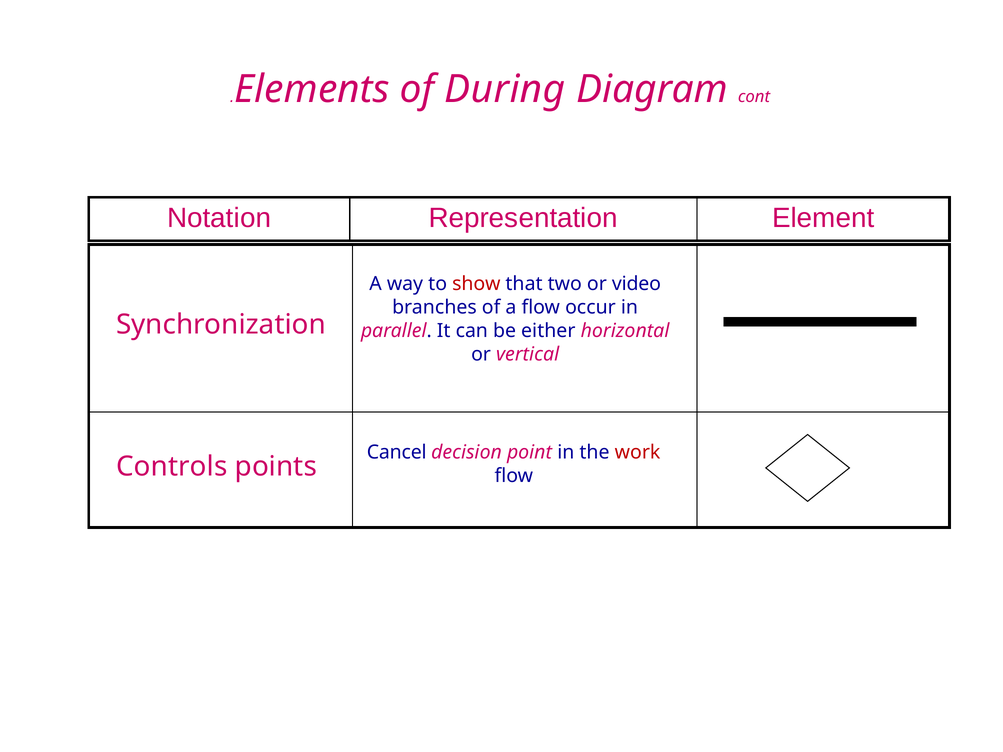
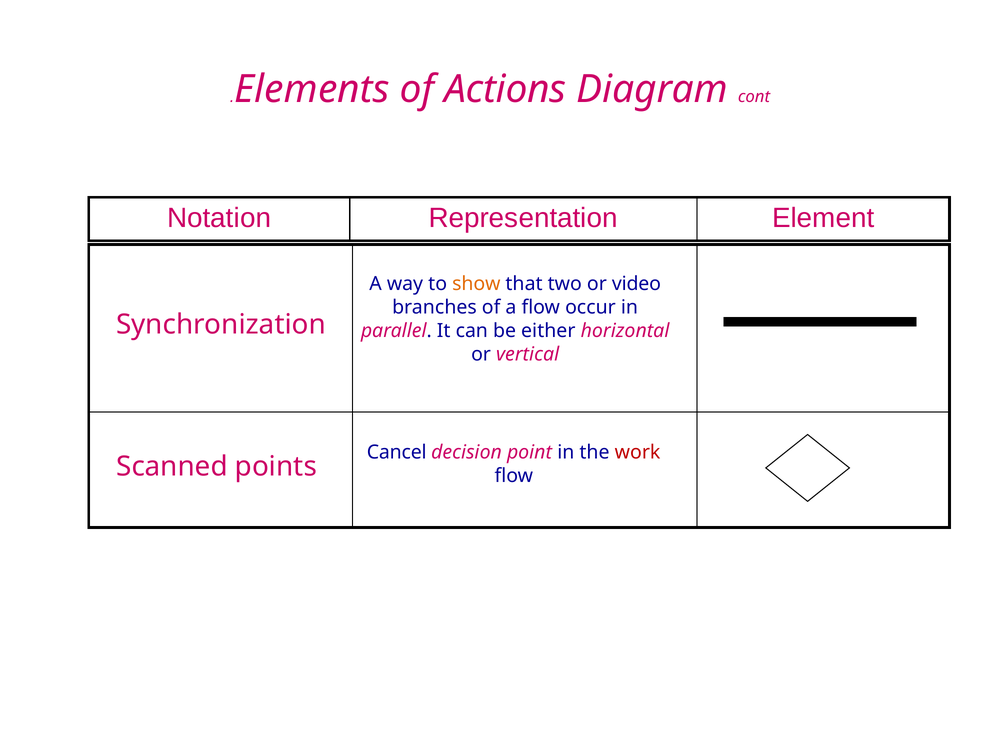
During: During -> Actions
show colour: red -> orange
Controls: Controls -> Scanned
